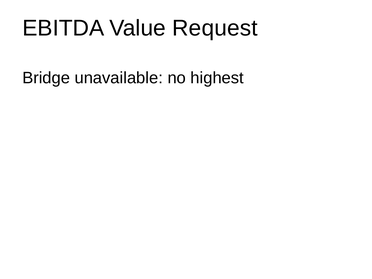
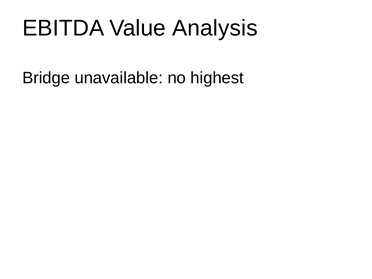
Request: Request -> Analysis
